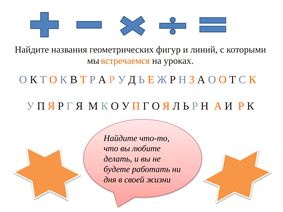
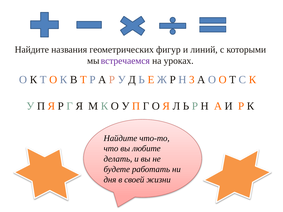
встречаемся colour: orange -> purple
